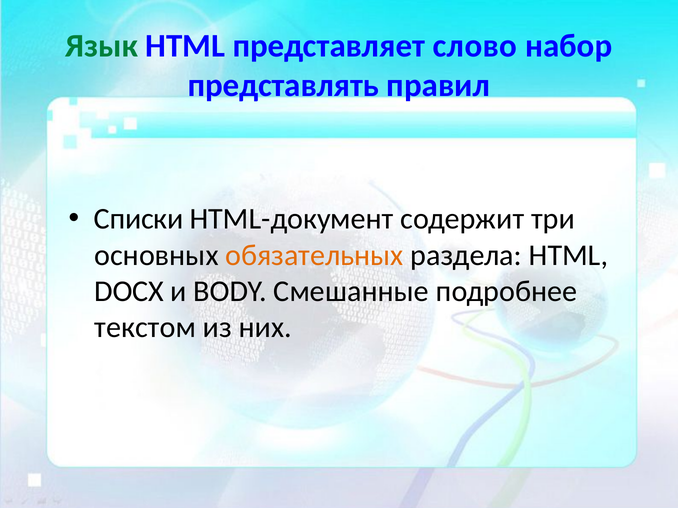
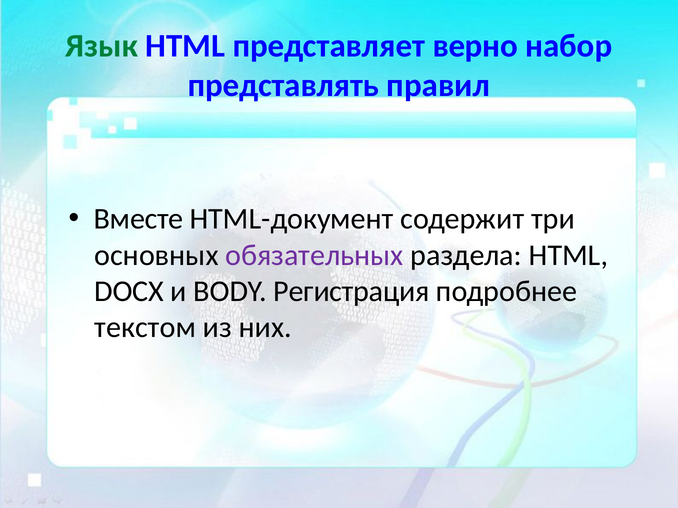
слово: слово -> верно
Списки: Списки -> Вместе
обязательных colour: orange -> purple
Смешанные: Смешанные -> Регистрация
